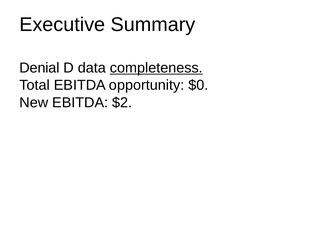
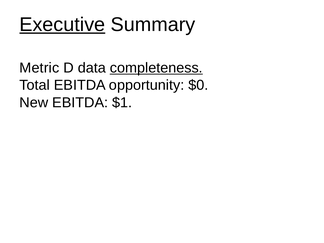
Executive underline: none -> present
Denial: Denial -> Metric
$2: $2 -> $1
